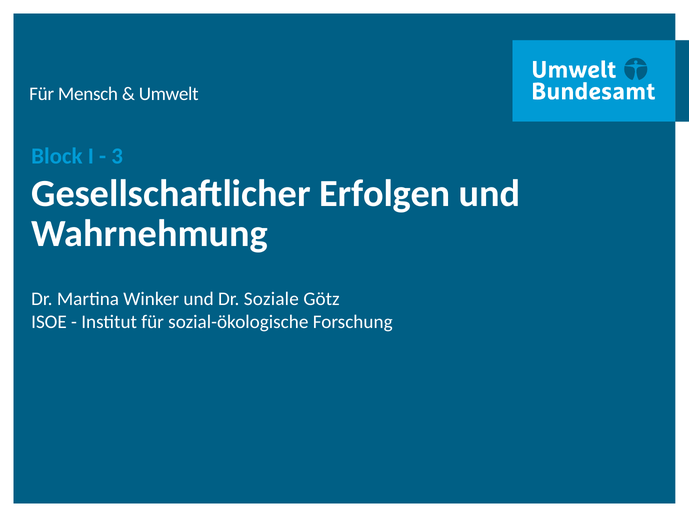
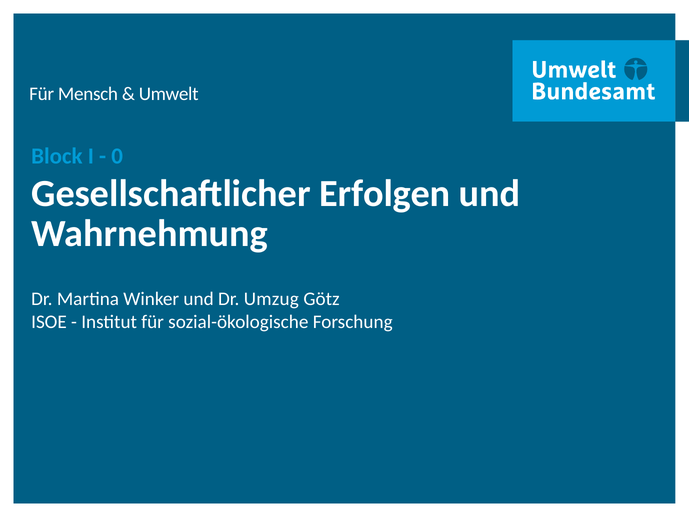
3: 3 -> 0
Soziale: Soziale -> Umzug
